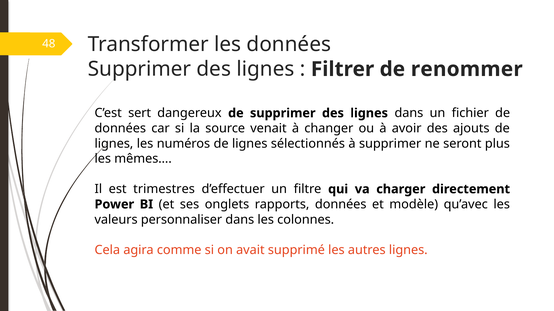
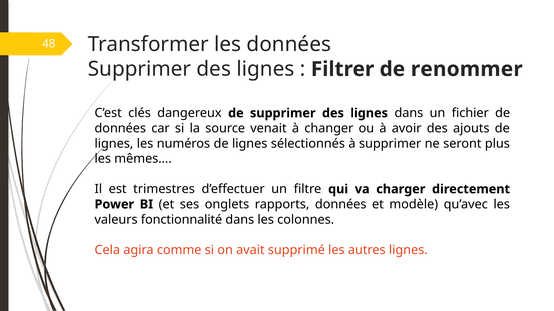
sert: sert -> clés
personnaliser: personnaliser -> fonctionnalité
